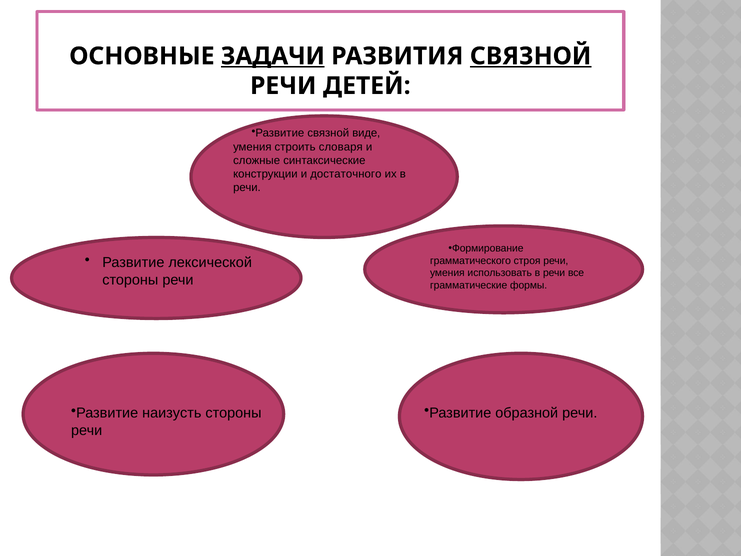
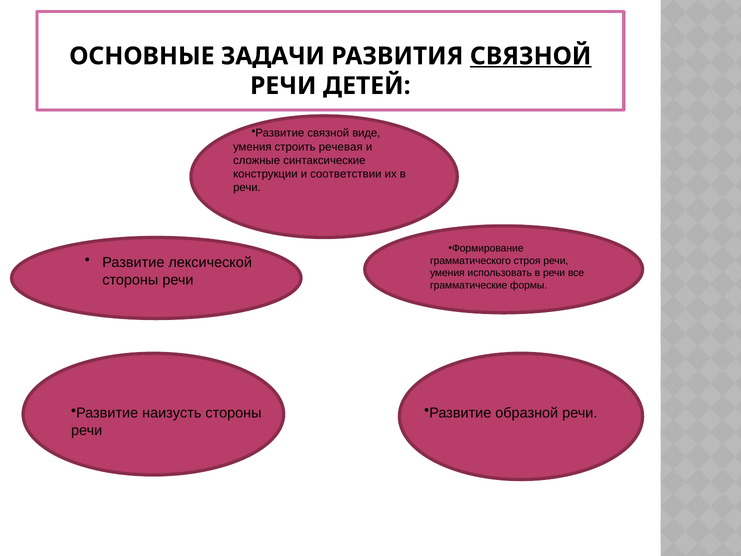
ЗАДАЧИ underline: present -> none
словаря: словаря -> речевая
достаточного: достаточного -> соответствии
